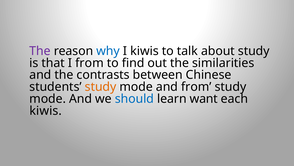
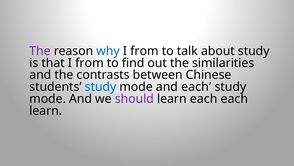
kiwis at (144, 51): kiwis -> from
study at (101, 87) colour: orange -> blue
and from: from -> each
should colour: blue -> purple
learn want: want -> each
kiwis at (46, 110): kiwis -> learn
